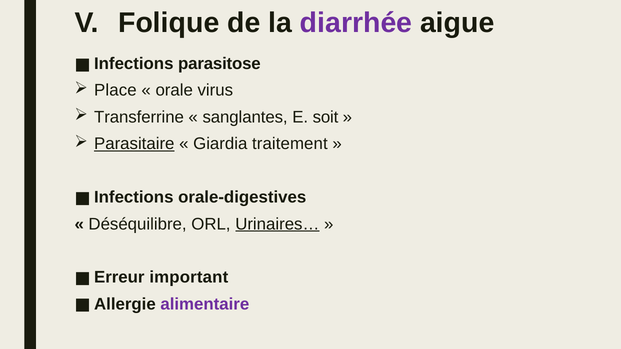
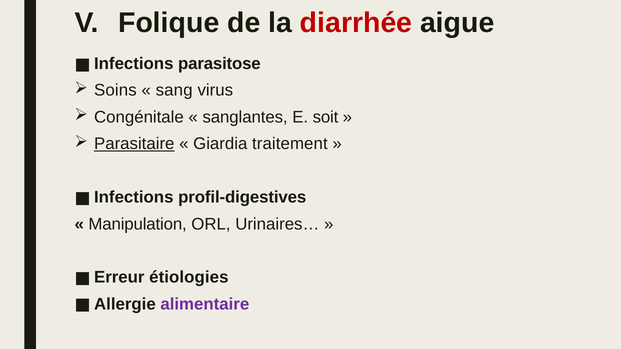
diarrhée colour: purple -> red
Place: Place -> Soins
orale: orale -> sang
Transferrine: Transferrine -> Congénitale
orale-digestives: orale-digestives -> profil-digestives
Déséquilibre: Déséquilibre -> Manipulation
Urinaires… underline: present -> none
important: important -> étiologies
